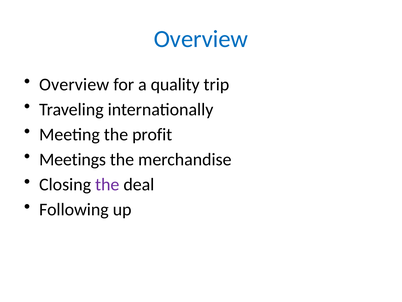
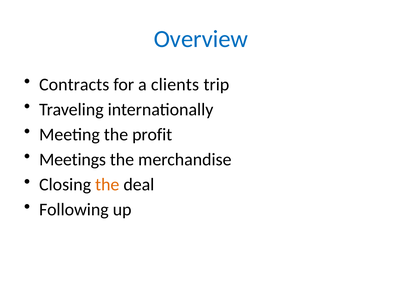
Overview at (74, 84): Overview -> Contracts
quality: quality -> clients
the at (107, 184) colour: purple -> orange
